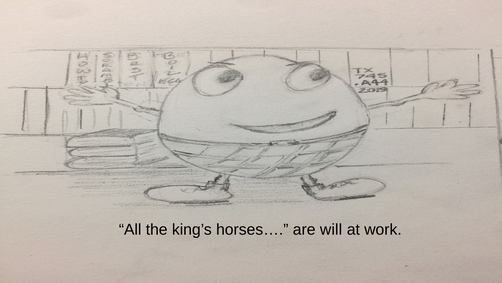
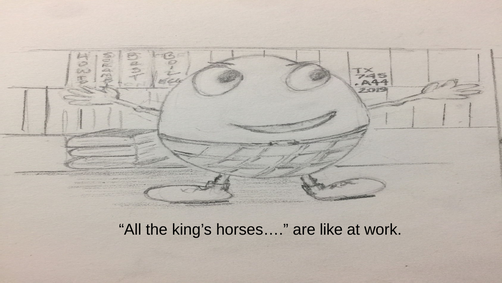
will: will -> like
